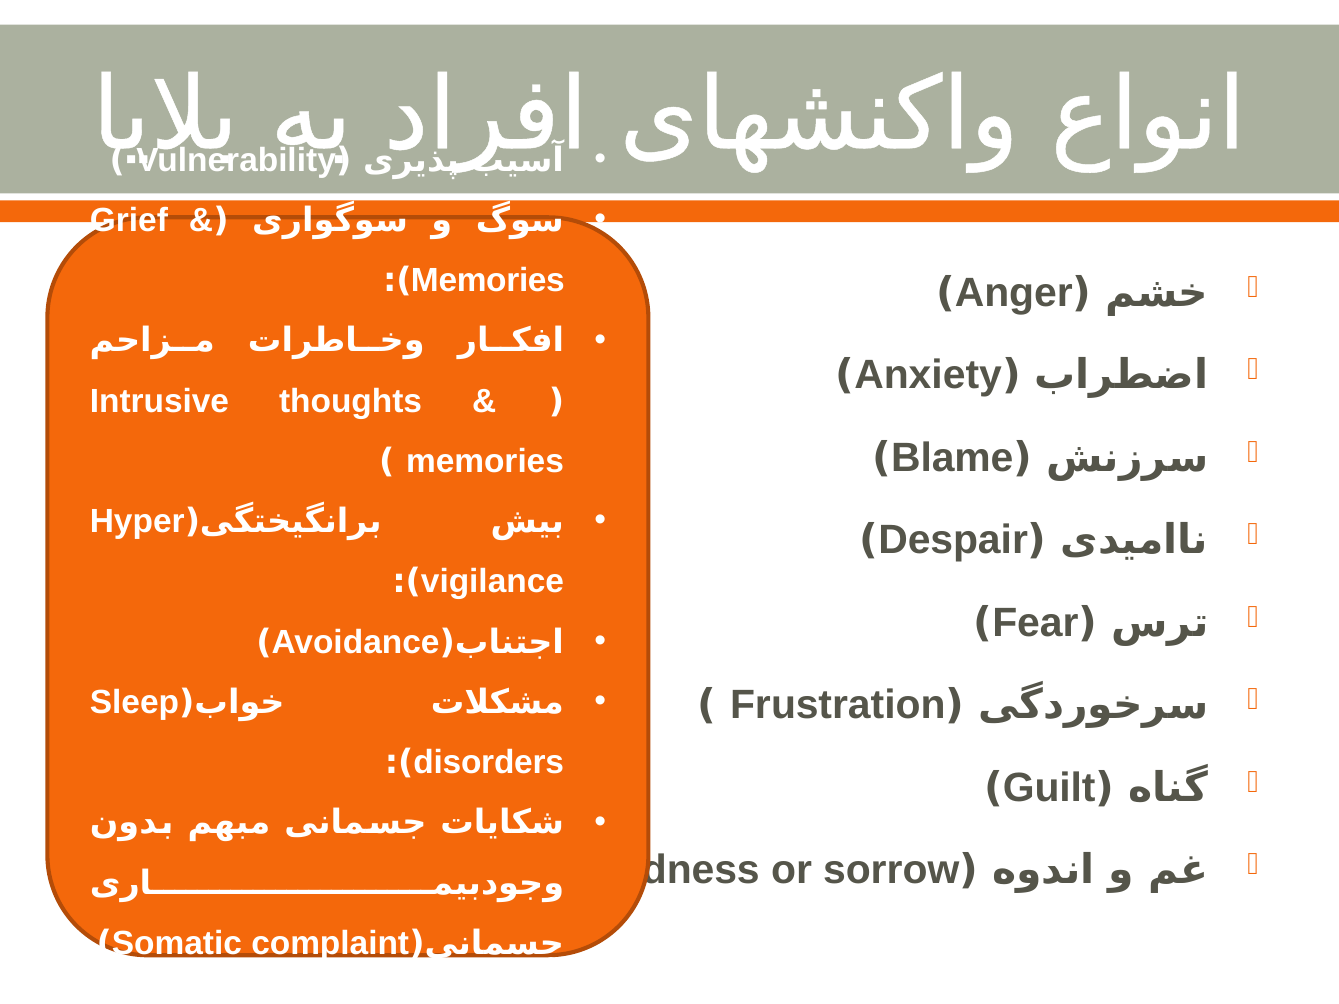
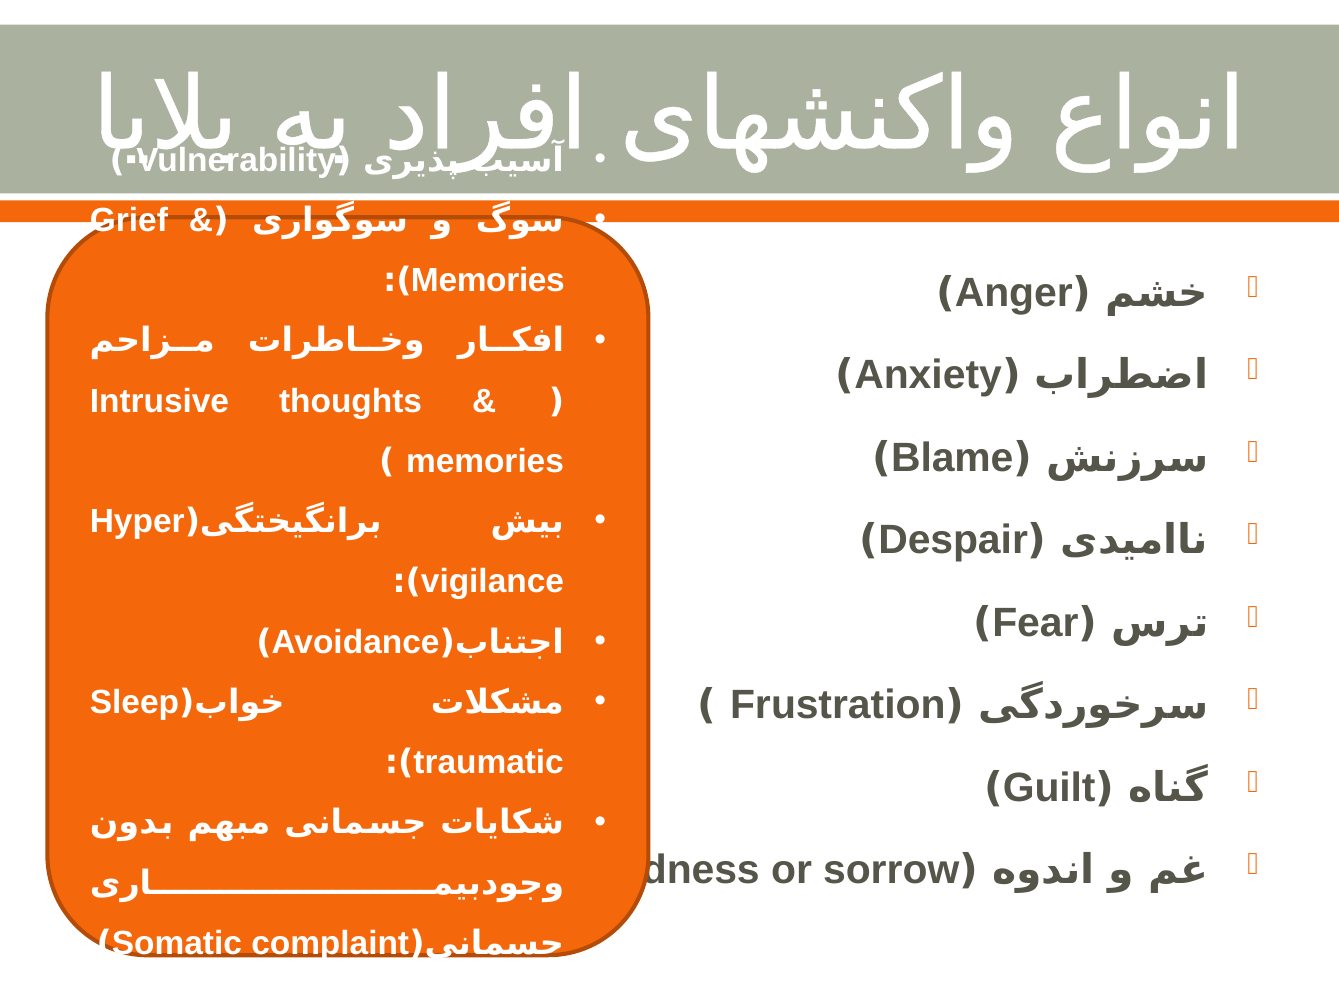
disorders: disorders -> traumatic
